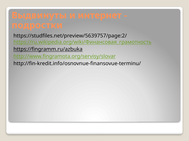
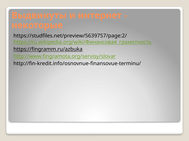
подростки: подростки -> некоторые
